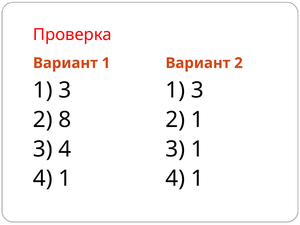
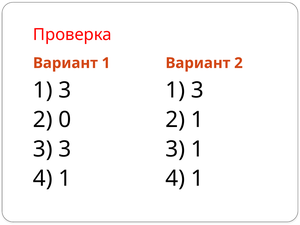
8: 8 -> 0
3 4: 4 -> 3
